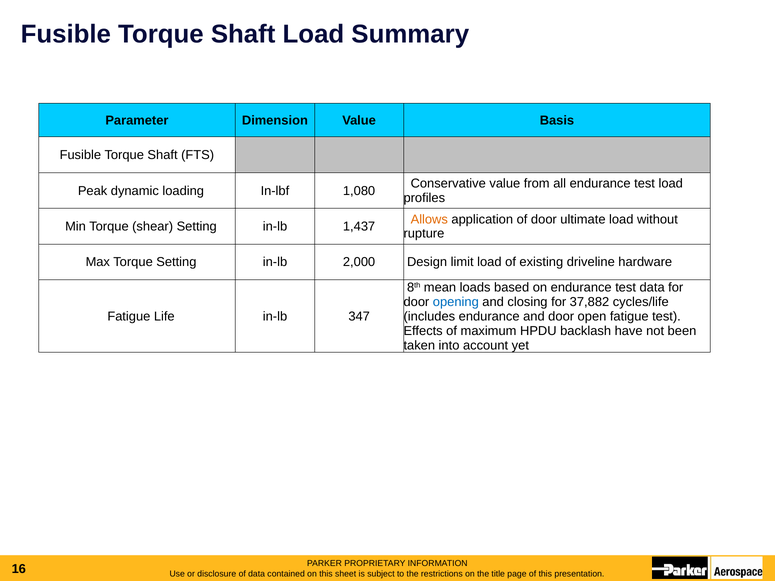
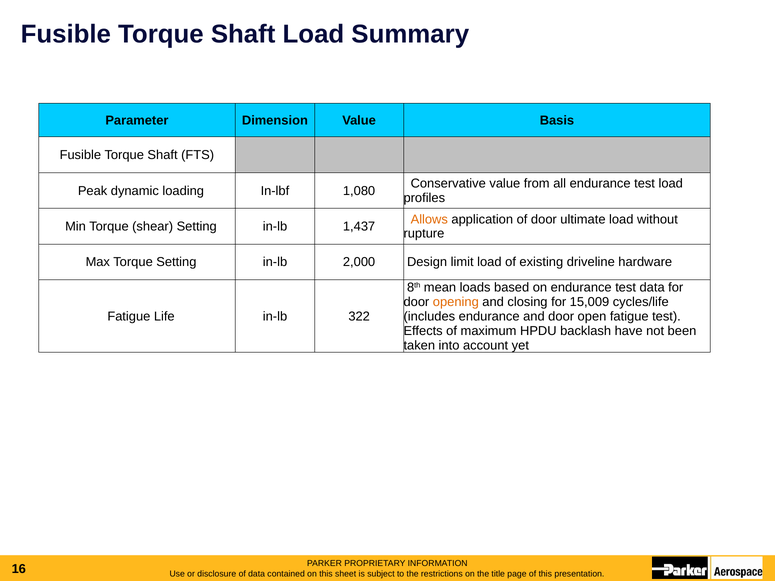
opening colour: blue -> orange
37,882: 37,882 -> 15,009
347: 347 -> 322
